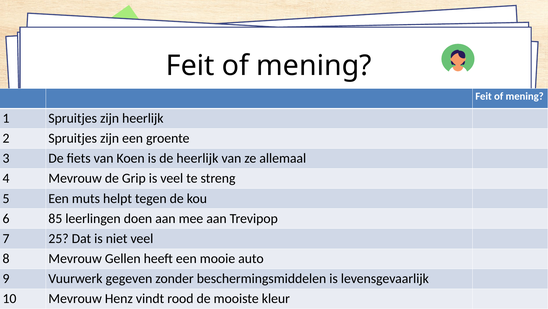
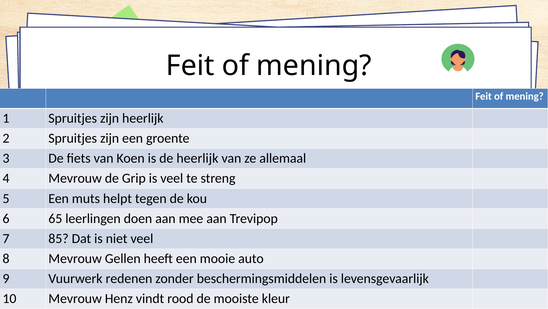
85: 85 -> 65
25: 25 -> 85
gegeven: gegeven -> redenen
